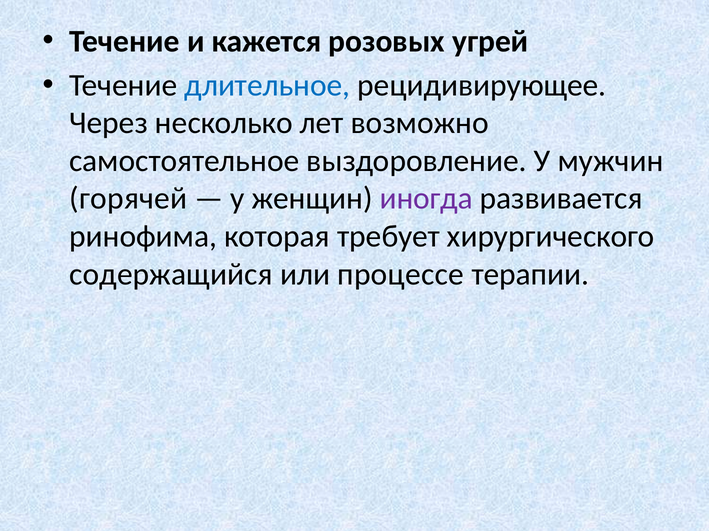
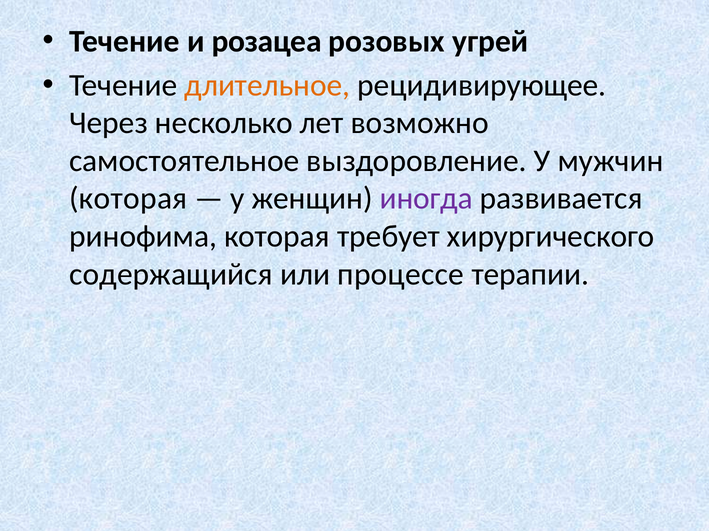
кажется: кажется -> розацеа
длительное colour: blue -> orange
горячей at (128, 199): горячей -> которая
